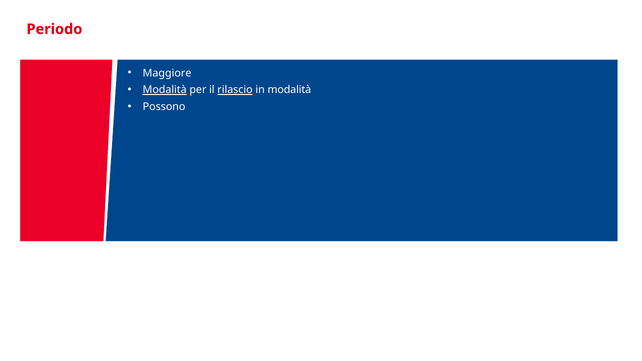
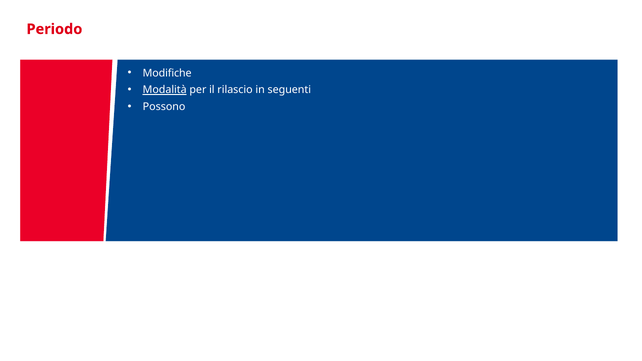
Maggiore: Maggiore -> Modifiche
rilascio underline: present -> none
in modalità: modalità -> seguenti
